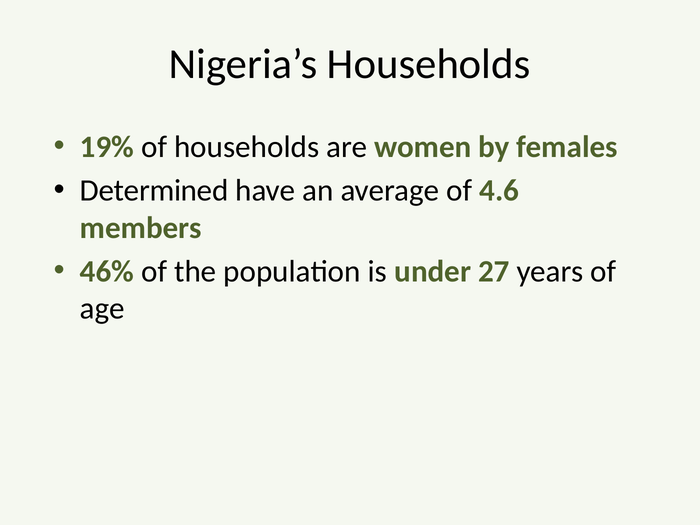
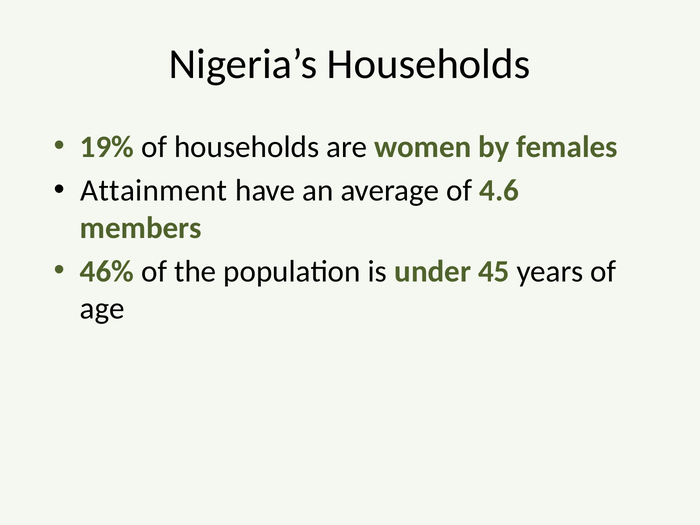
Determined: Determined -> Attainment
27: 27 -> 45
